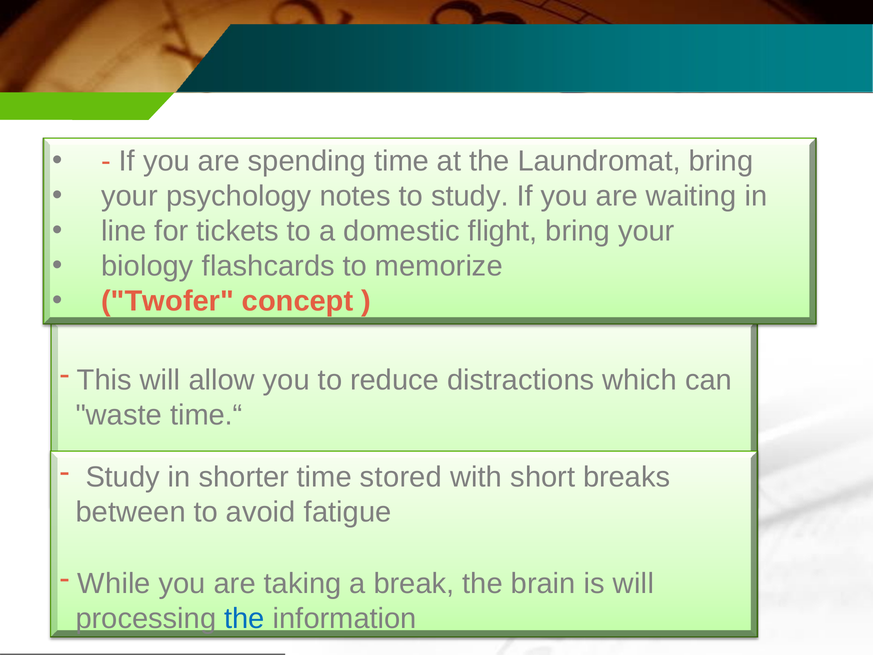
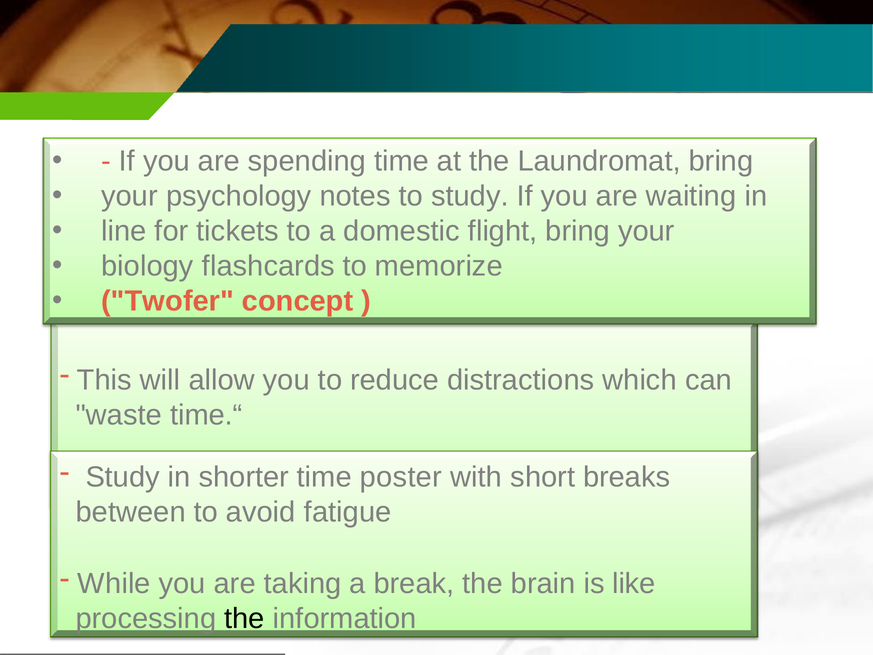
stored: stored -> poster
is will: will -> like
the at (244, 618) colour: blue -> black
